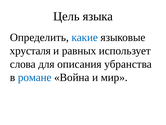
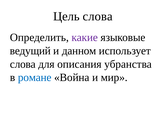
Цель языка: языка -> слова
какие colour: blue -> purple
хрусталя: хрусталя -> ведущий
равных: равных -> данном
